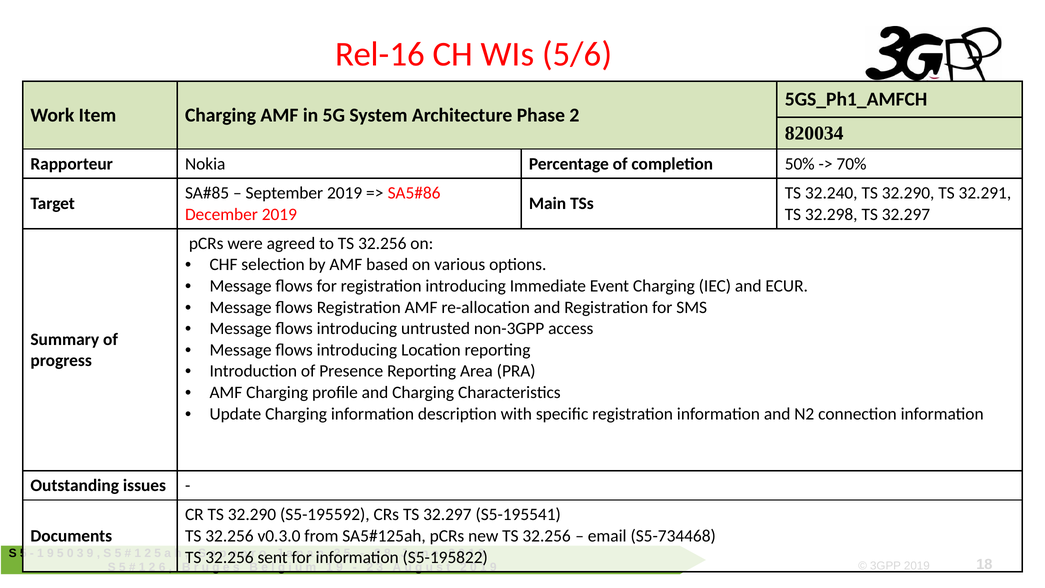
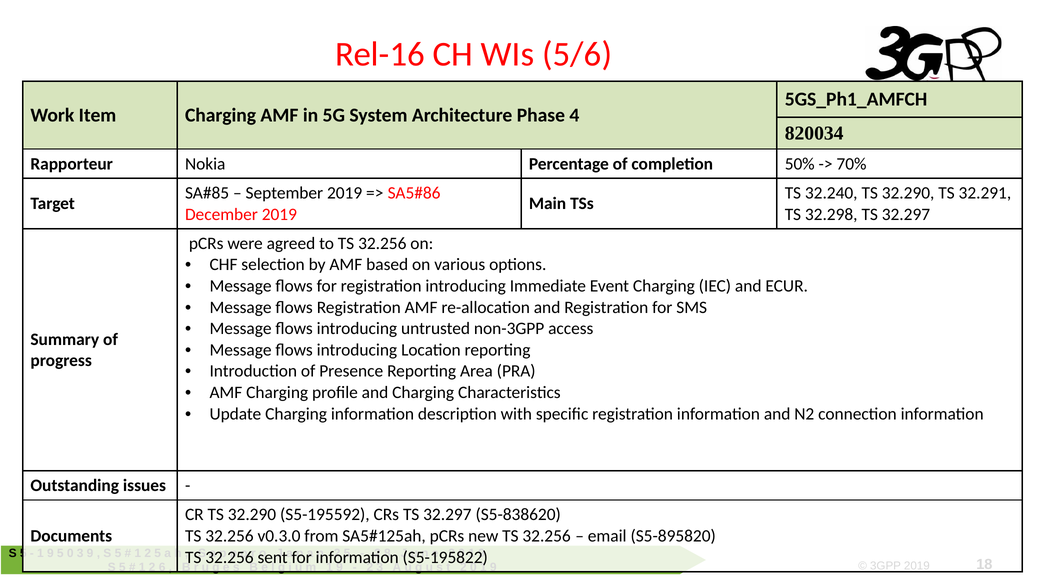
Phase 2: 2 -> 4
S5-195541: S5-195541 -> S5-838620
S5-734468: S5-734468 -> S5-895820
